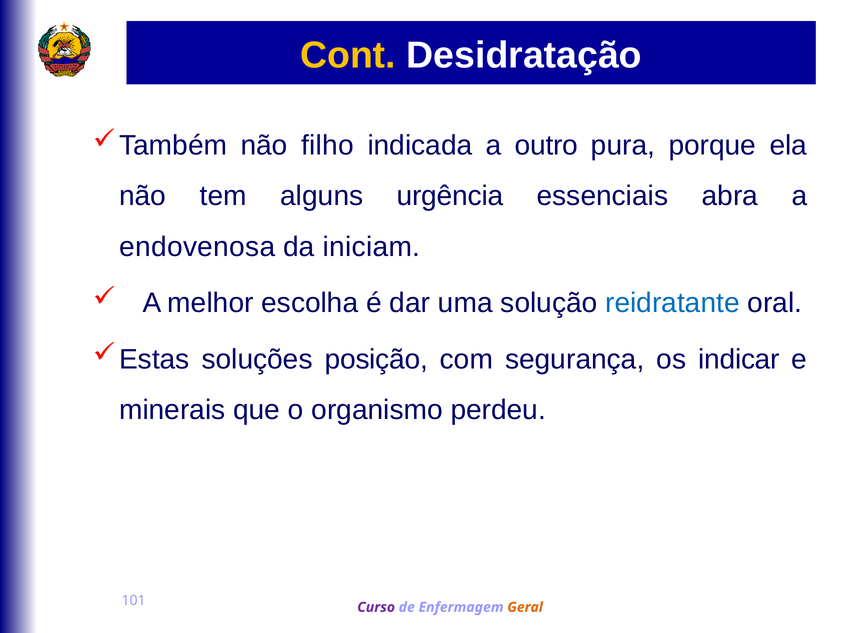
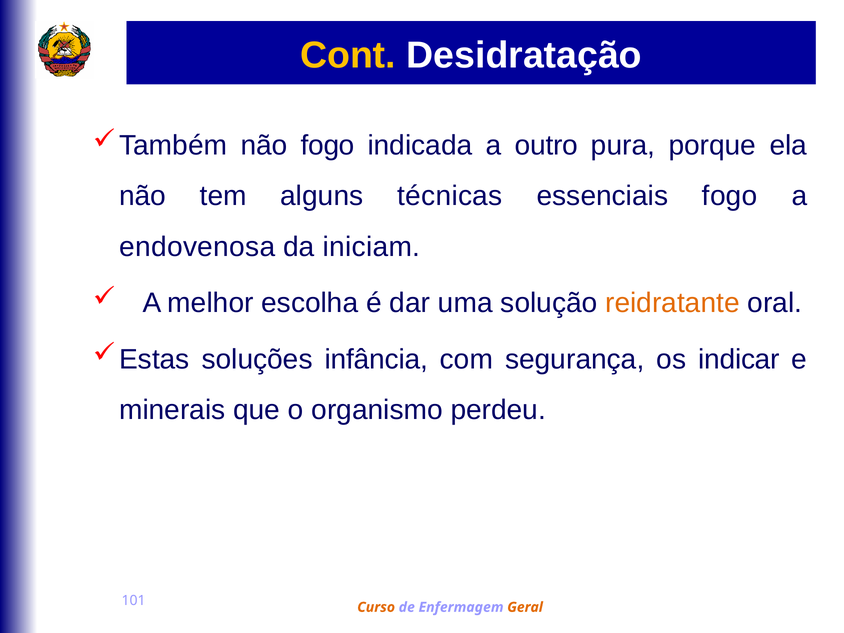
não filho: filho -> fogo
urgência: urgência -> técnicas
essenciais abra: abra -> fogo
reidratante colour: blue -> orange
posição: posição -> infância
Curso colour: purple -> orange
